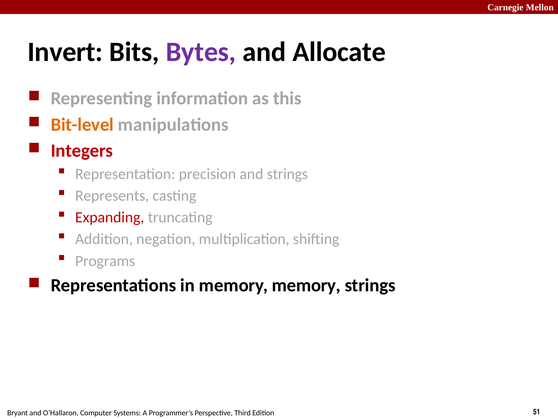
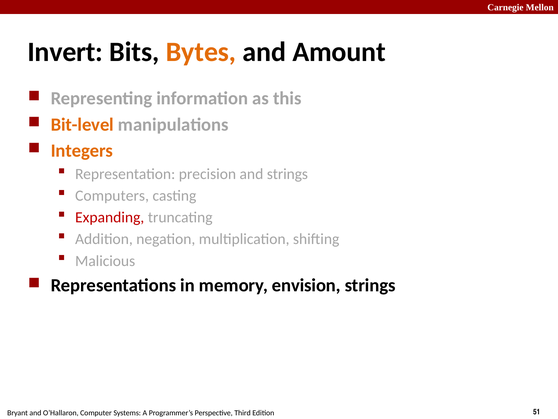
Bytes colour: purple -> orange
Allocate: Allocate -> Amount
Integers colour: red -> orange
Represents: Represents -> Computers
Programs: Programs -> Malicious
memory memory: memory -> envision
